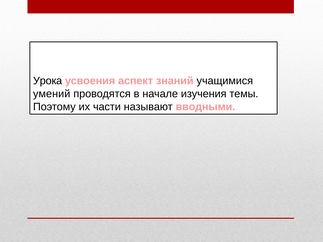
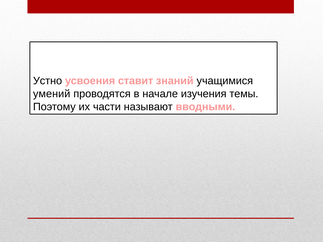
Урока: Урока -> Устно
аспект: аспект -> ставит
